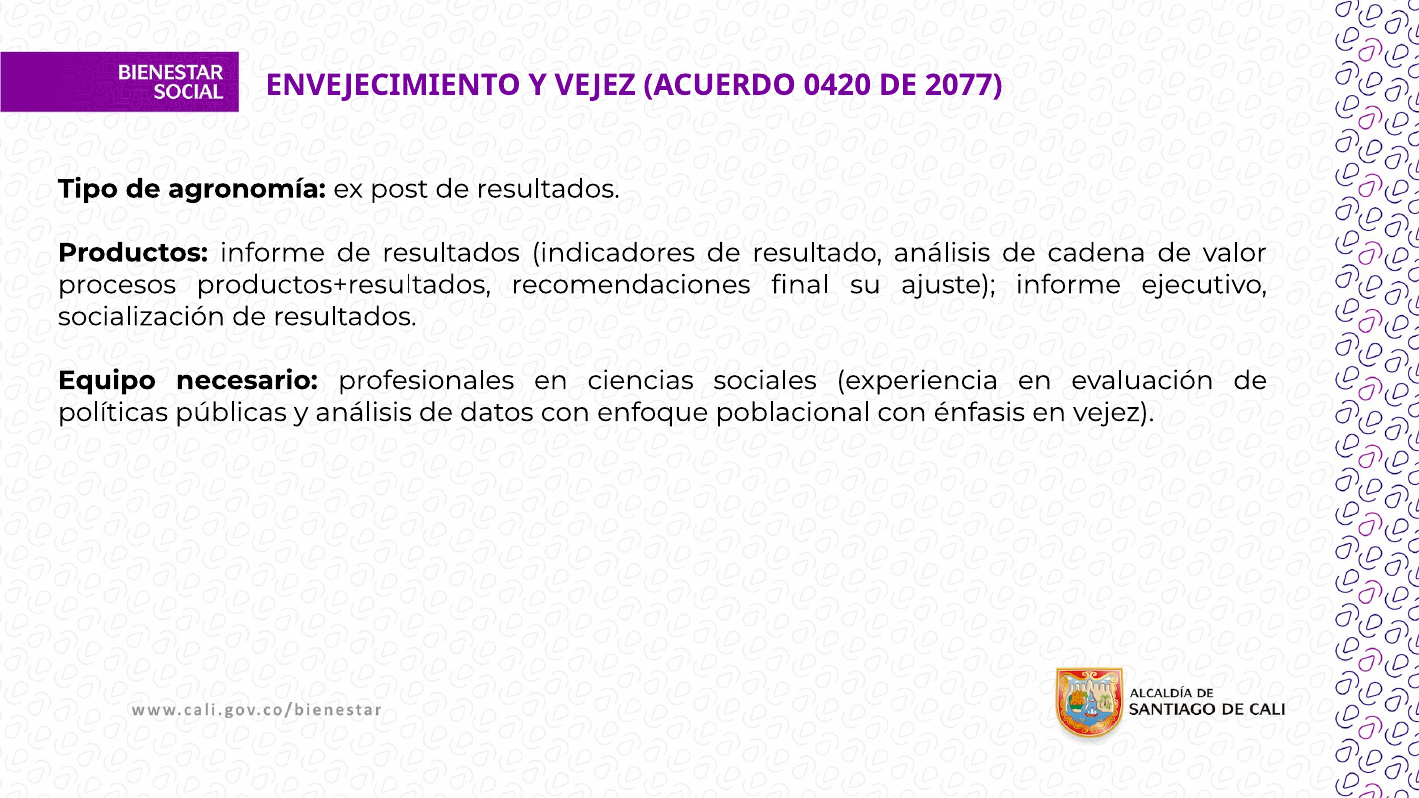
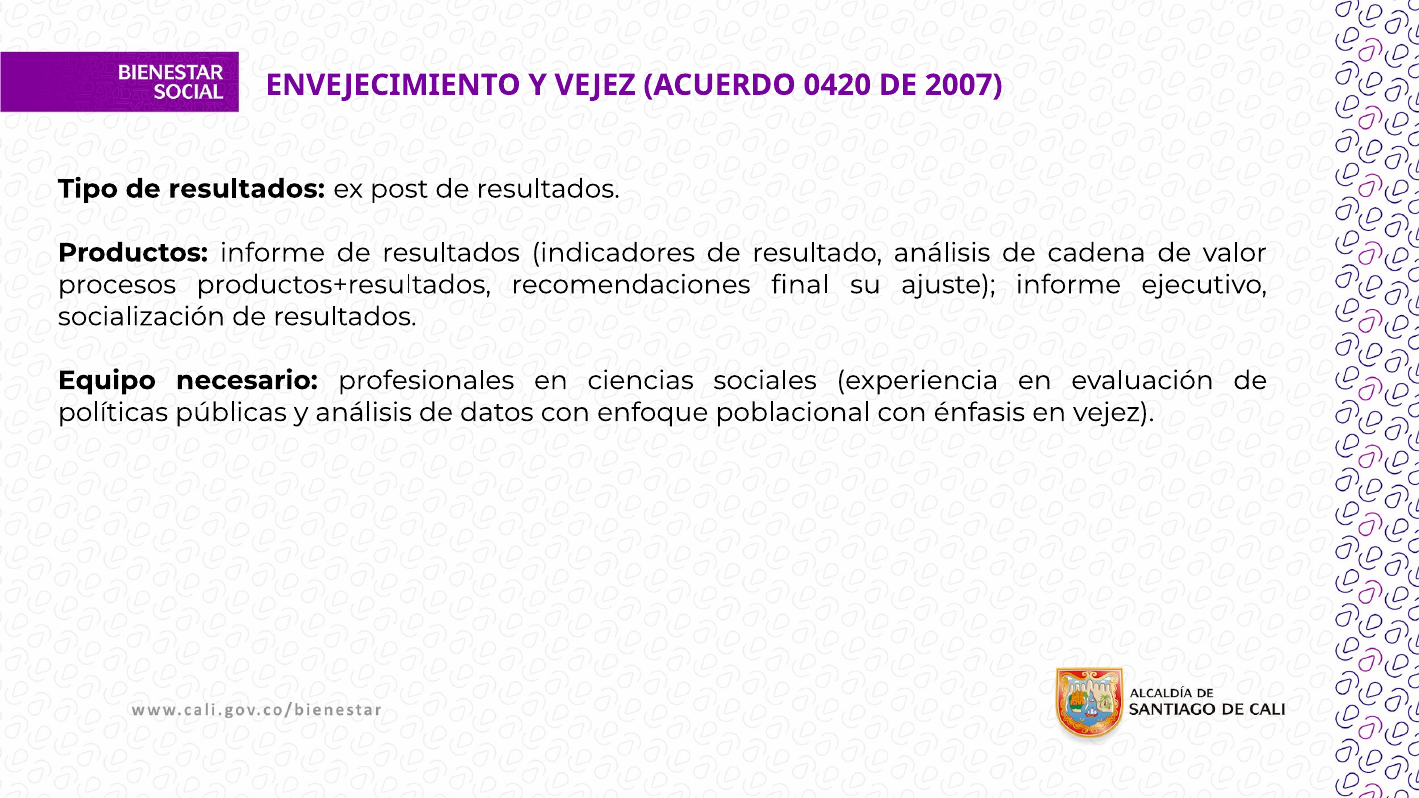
2077: 2077 -> 2007
Tipo de agronomía: agronomía -> resultados
